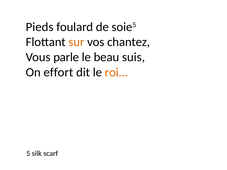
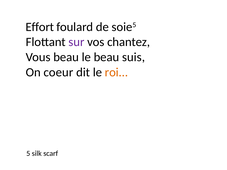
Pieds: Pieds -> Effort
sur colour: orange -> purple
Vous parle: parle -> beau
effort: effort -> coeur
